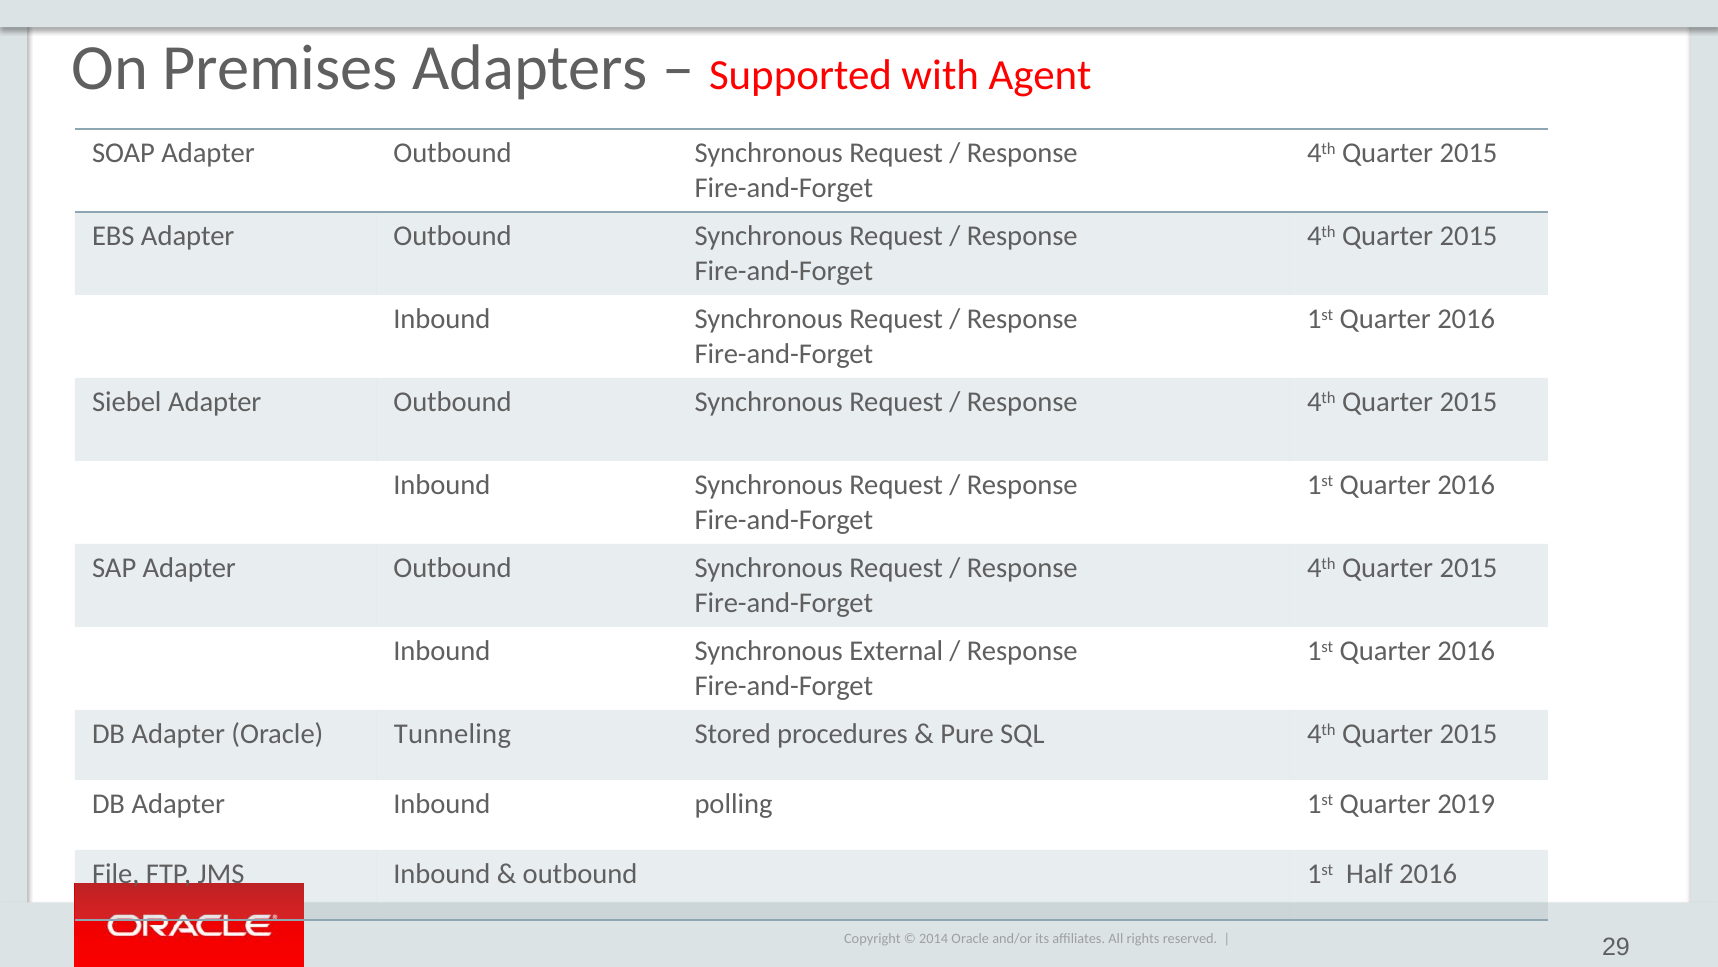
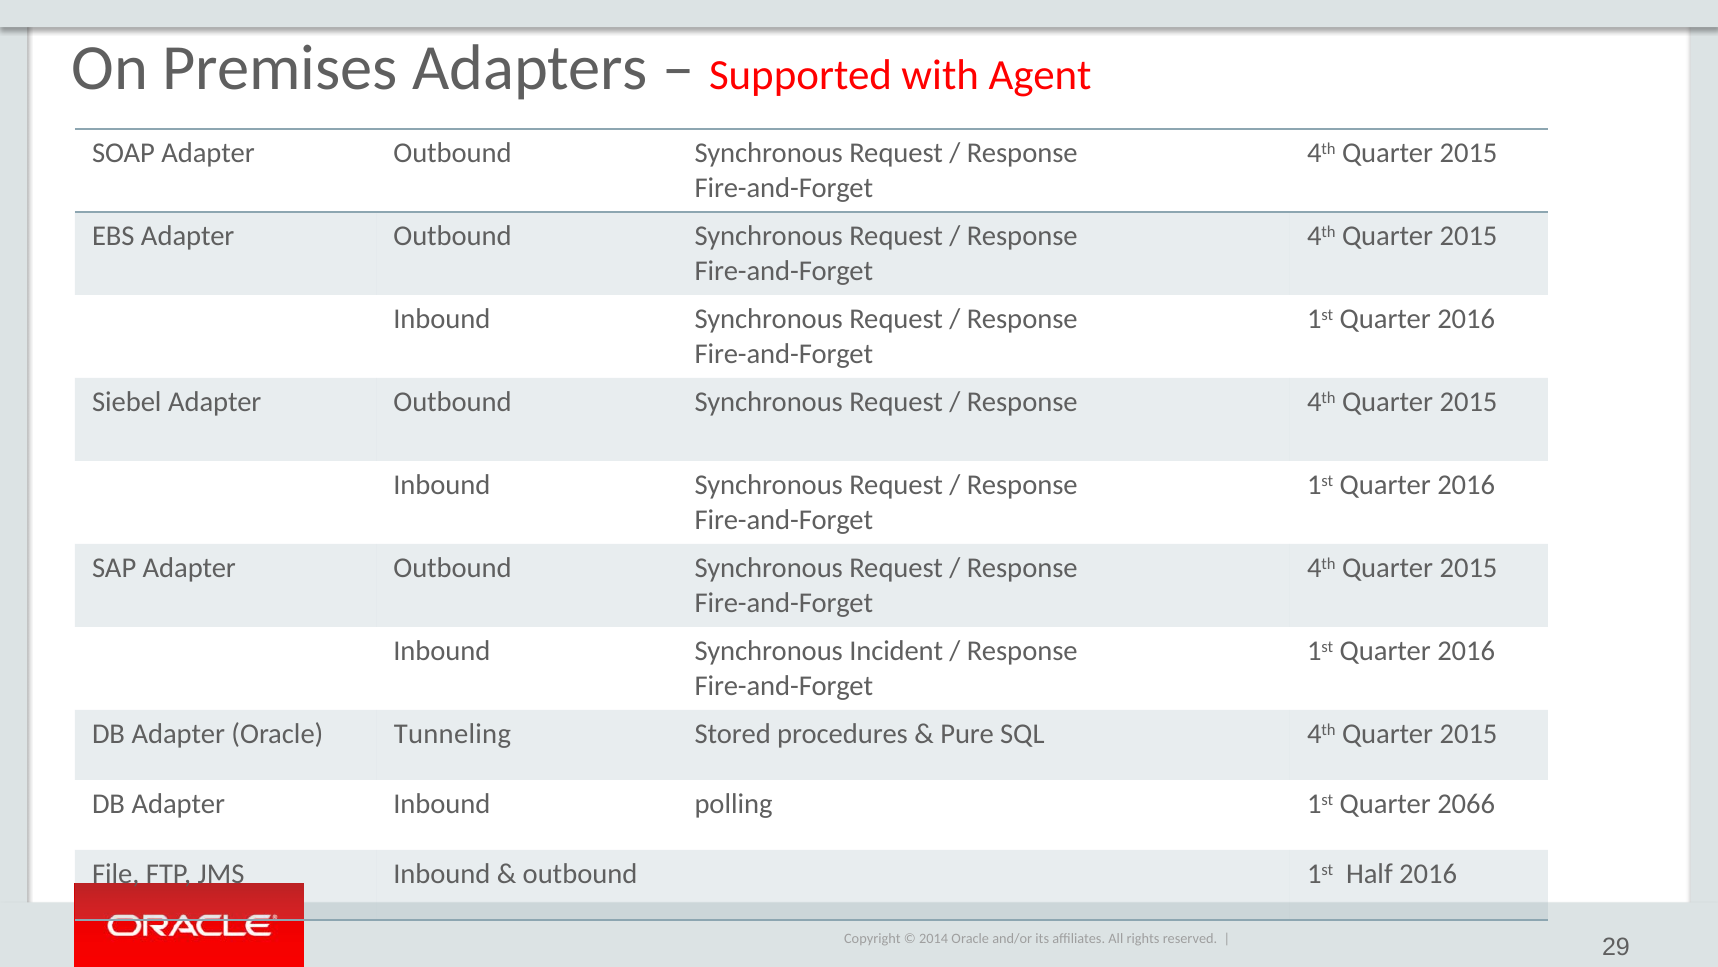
External: External -> Incident
2019: 2019 -> 2066
